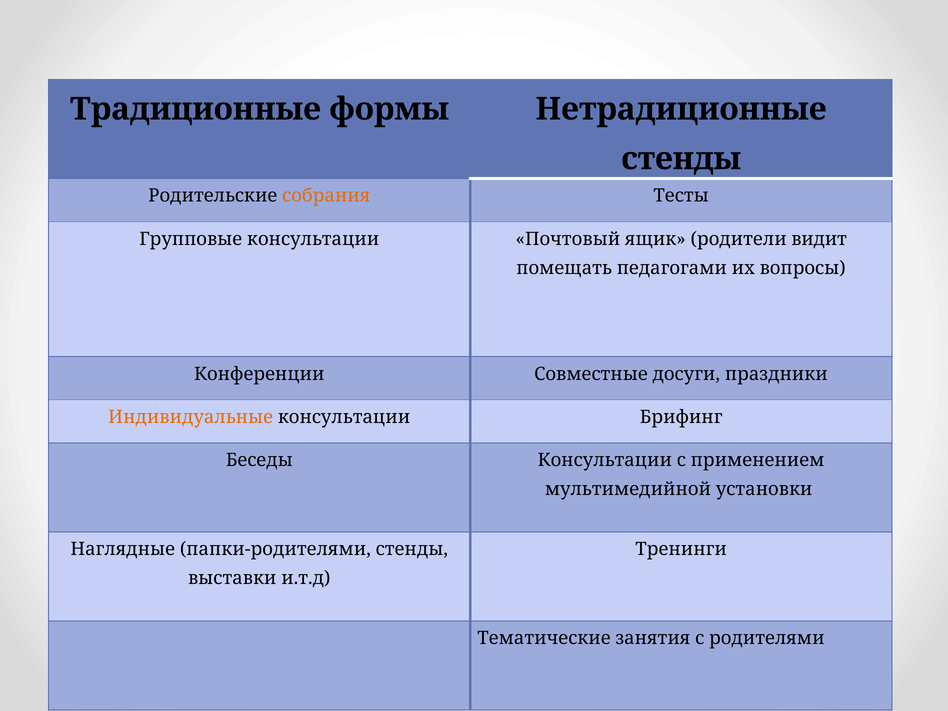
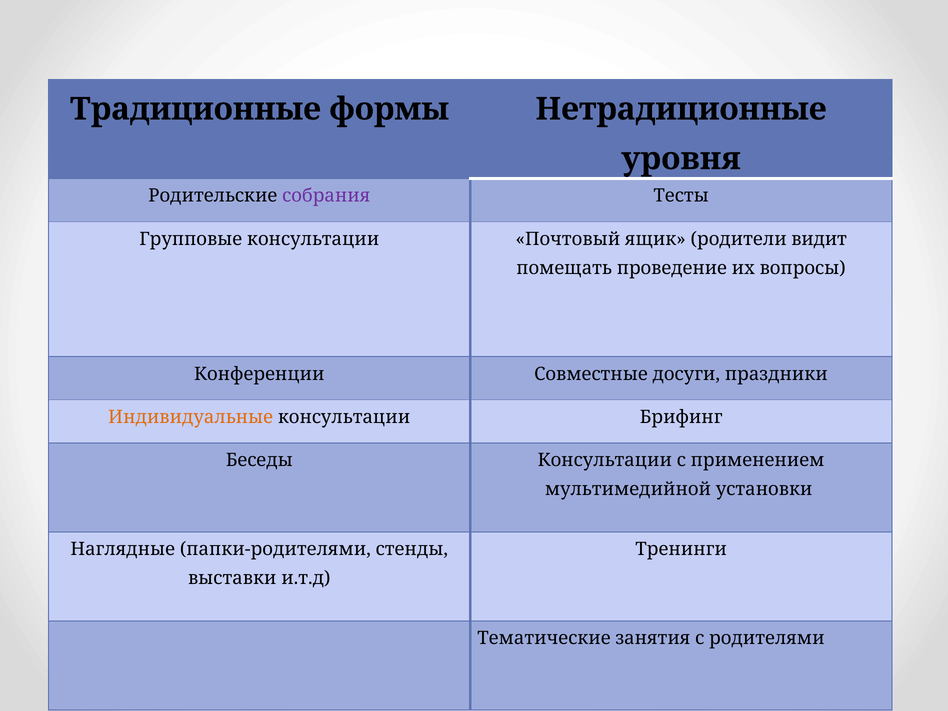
стенды at (681, 159): стенды -> уровня
собрания colour: orange -> purple
педагогами: педагогами -> проведение
